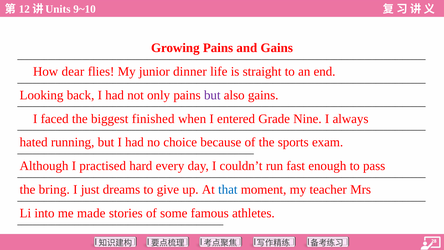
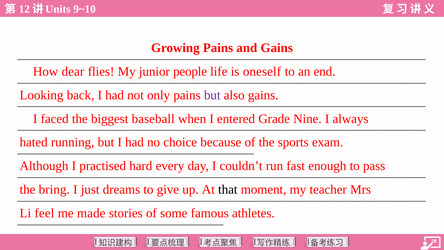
dinner: dinner -> people
straight: straight -> oneself
finished: finished -> baseball
that colour: blue -> black
into: into -> feel
